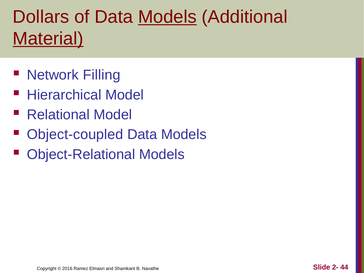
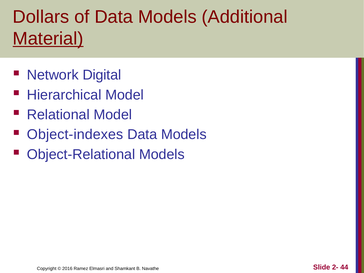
Models at (167, 17) underline: present -> none
Filling: Filling -> Digital
Object-coupled: Object-coupled -> Object-indexes
